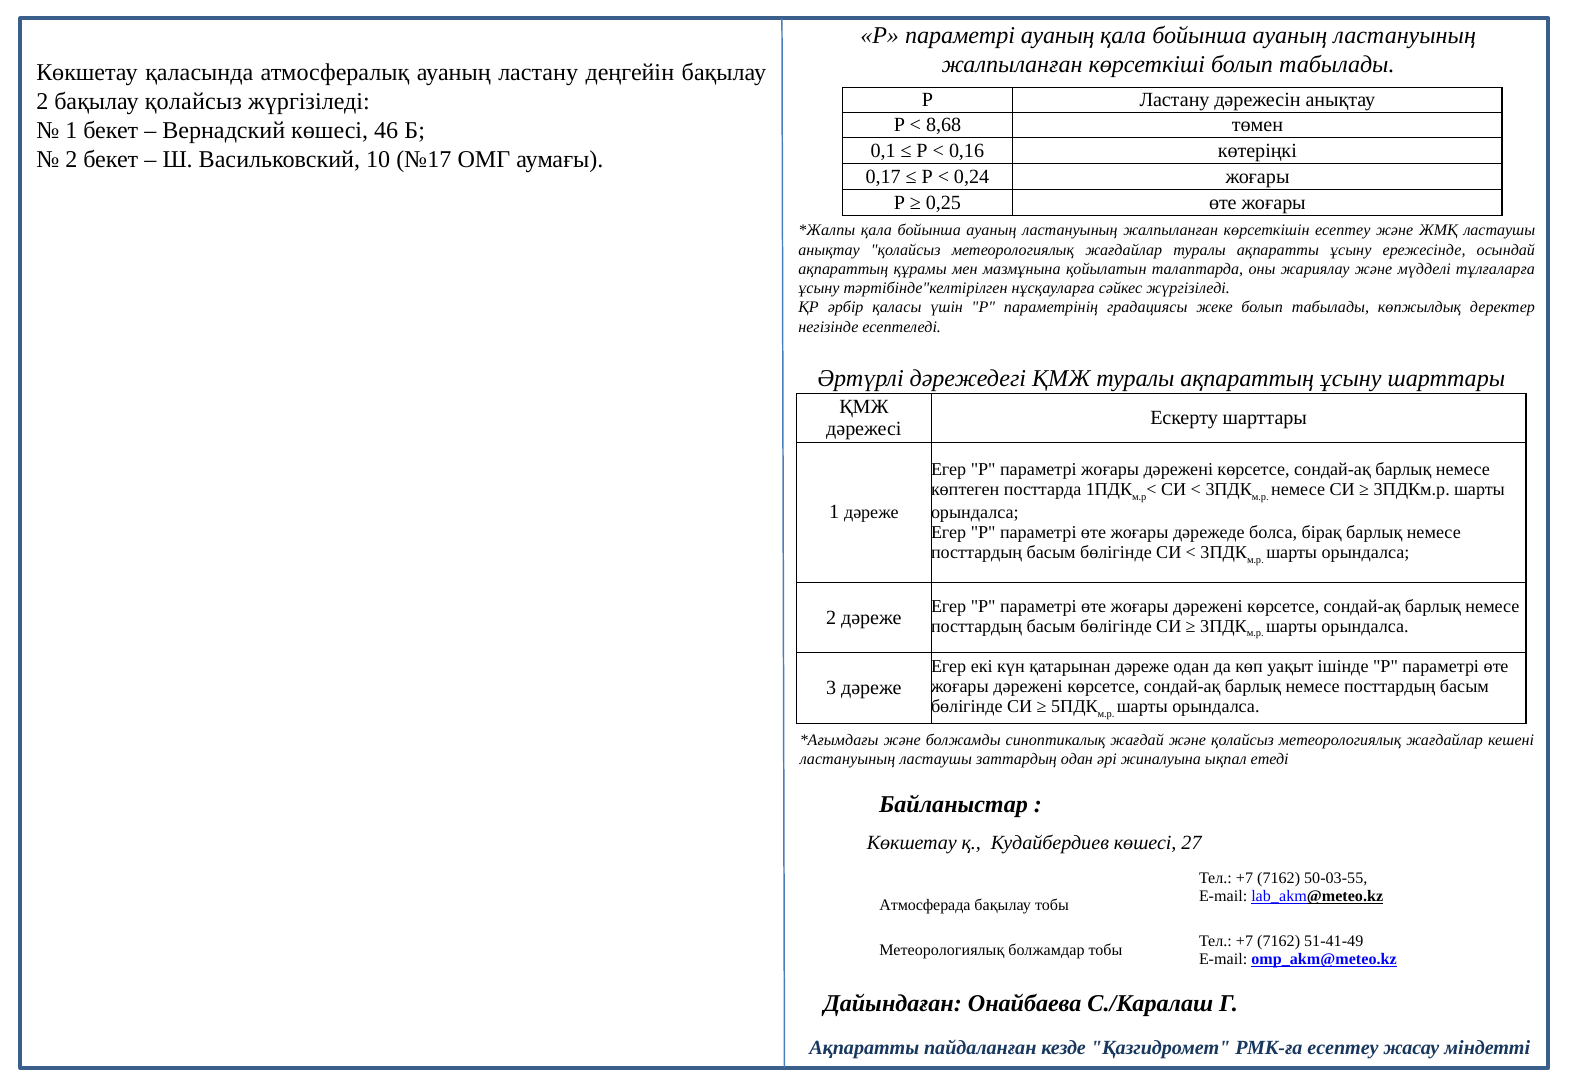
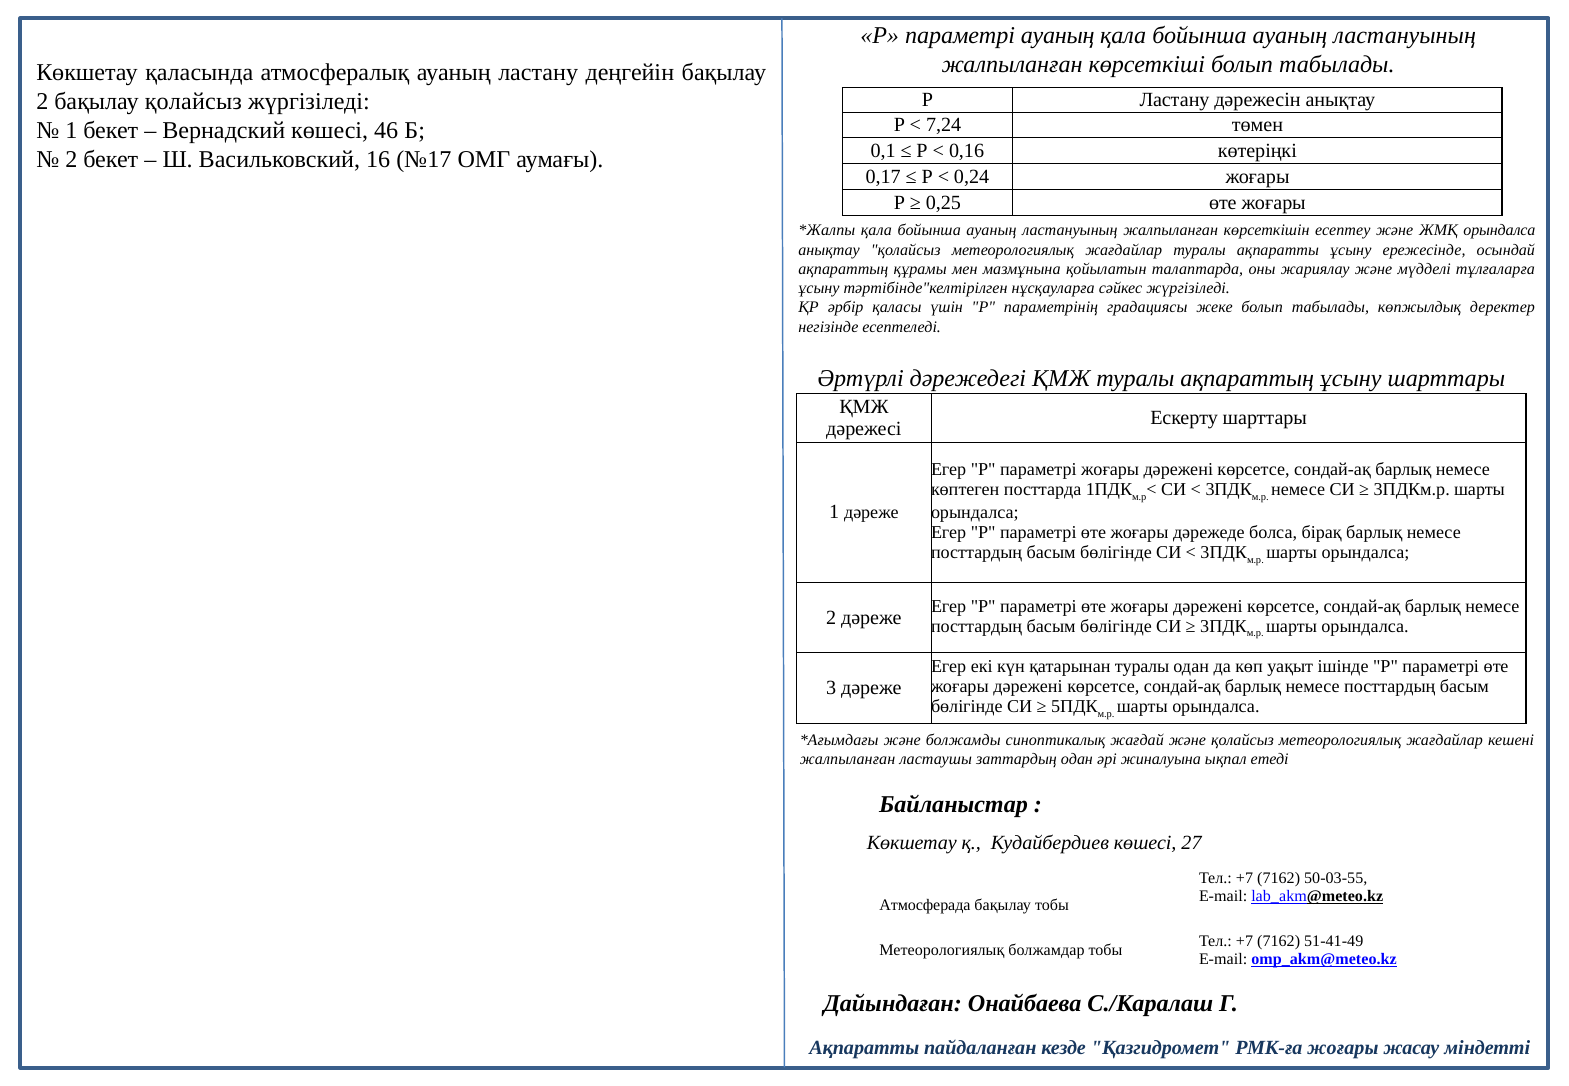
8,68: 8,68 -> 7,24
10: 10 -> 16
ЖМҚ ластаушы: ластаушы -> орындалса
қатарынан дәреже: дәреже -> туралы
ластануының at (848, 760): ластануының -> жалпыланған
РМК-ға есептеу: есептеу -> жоғары
